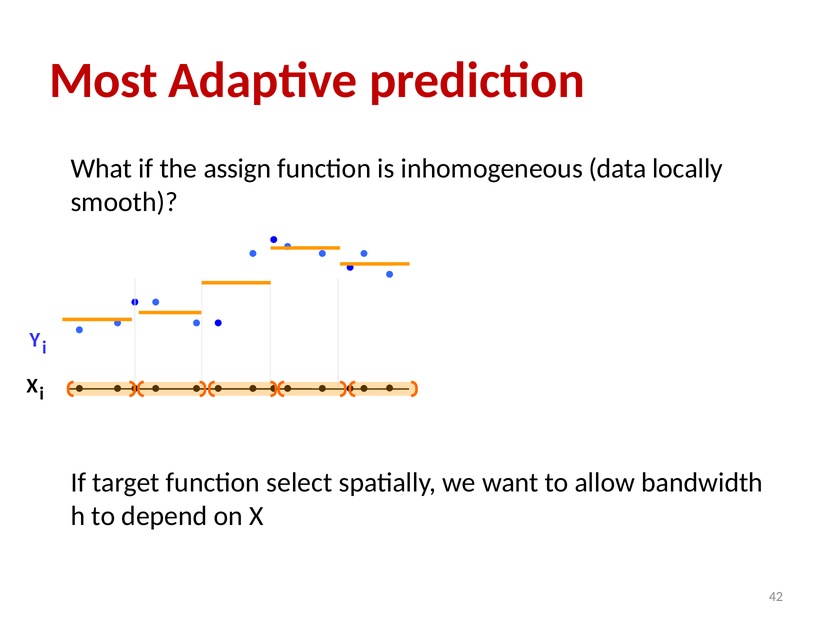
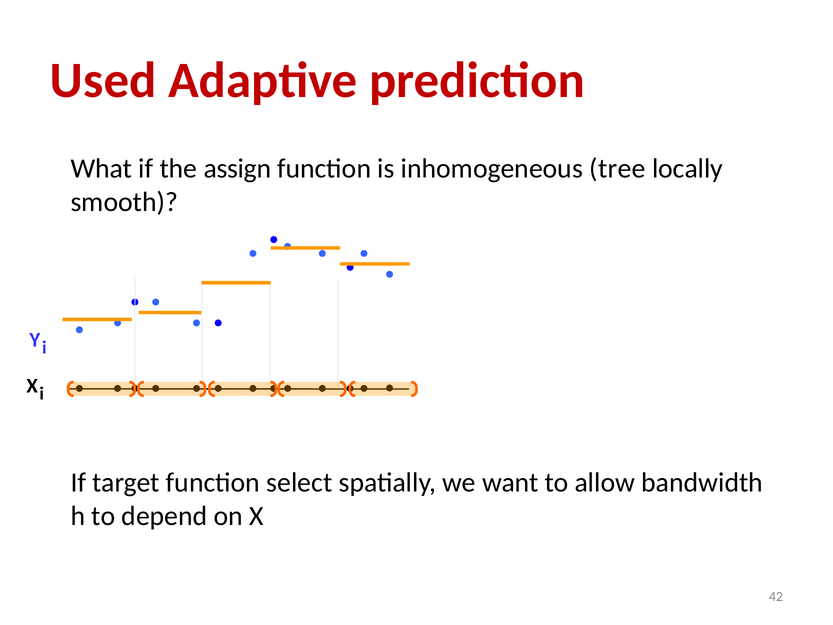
Most: Most -> Used
data: data -> tree
